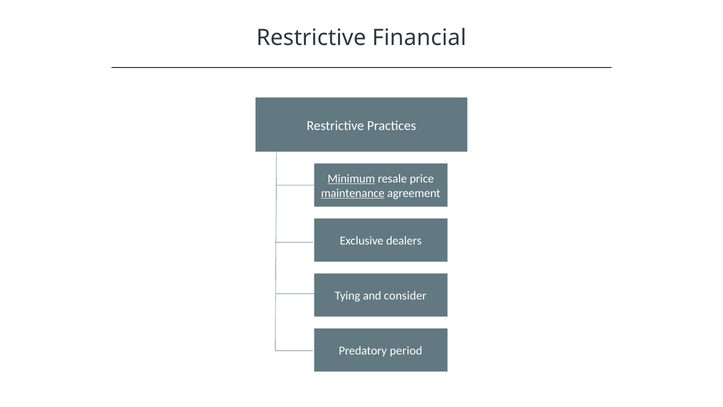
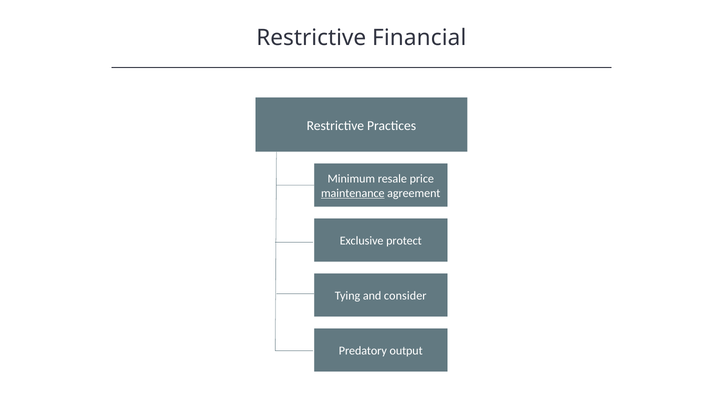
Minimum underline: present -> none
dealers: dealers -> protect
period: period -> output
